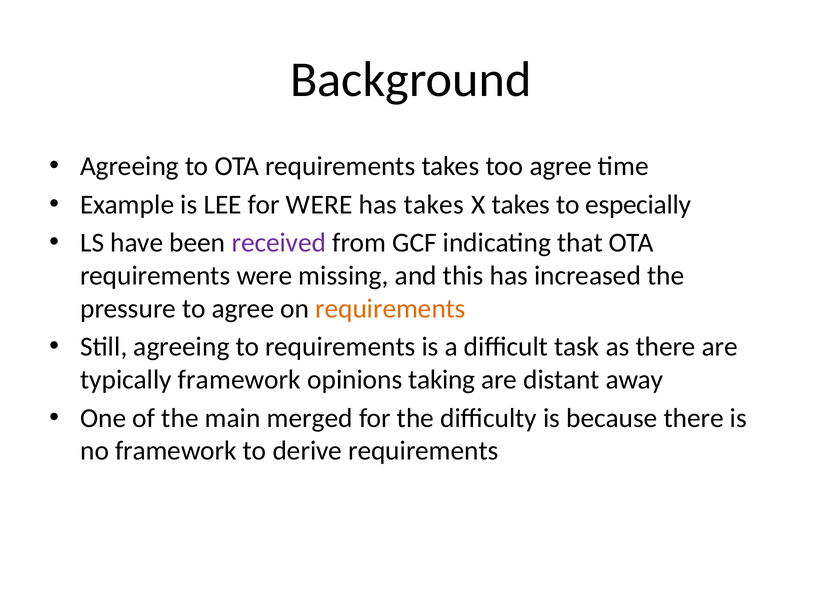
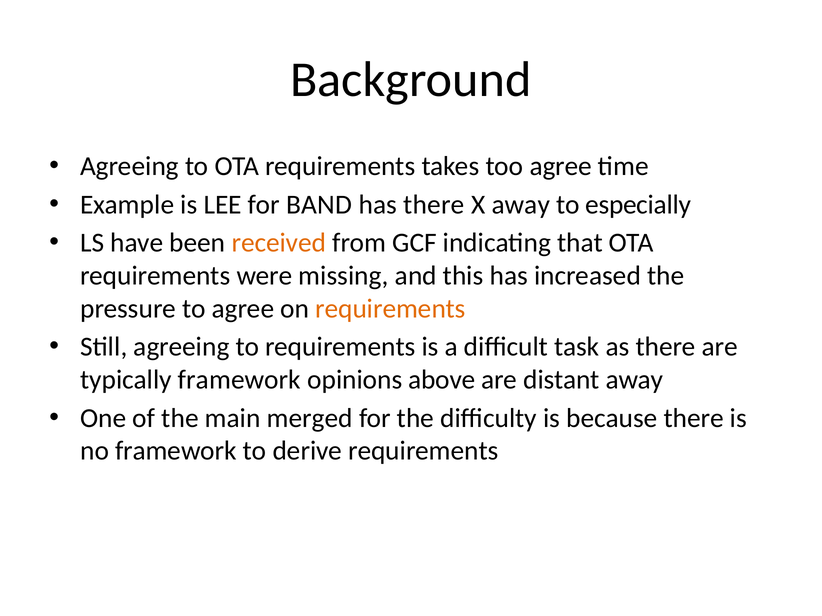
for WERE: WERE -> BAND
has takes: takes -> there
X takes: takes -> away
received colour: purple -> orange
taking: taking -> above
